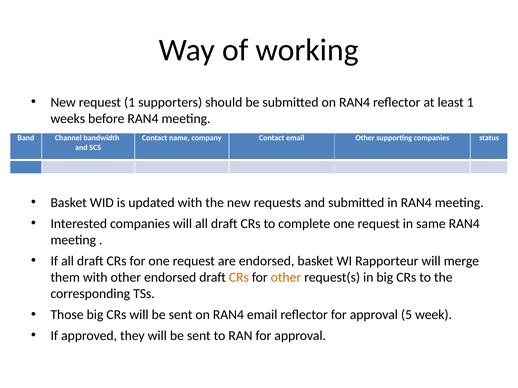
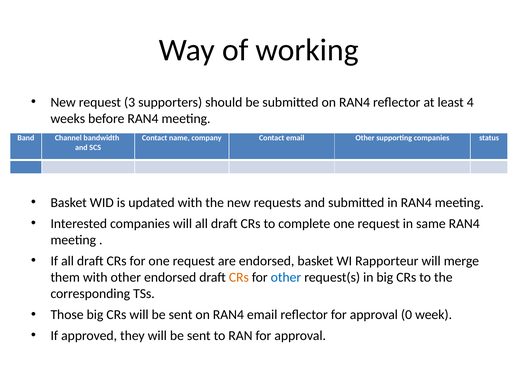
request 1: 1 -> 3
least 1: 1 -> 4
other at (286, 278) colour: orange -> blue
5: 5 -> 0
